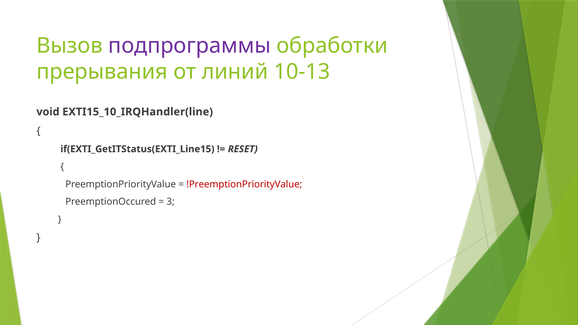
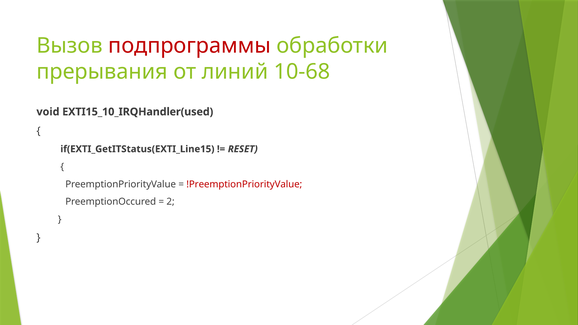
подпрограммы colour: purple -> red
10-13: 10-13 -> 10-68
EXTI15_10_IRQHandler(line: EXTI15_10_IRQHandler(line -> EXTI15_10_IRQHandler(used
3: 3 -> 2
